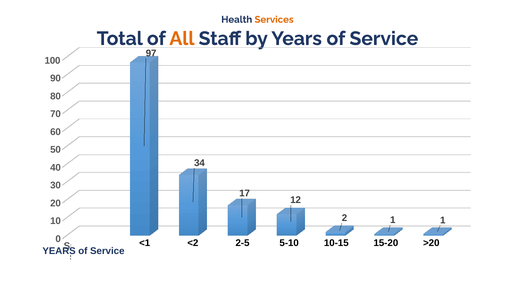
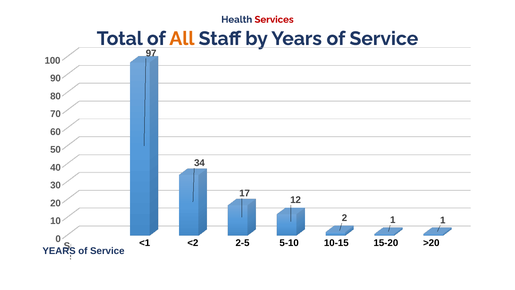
Services colour: orange -> red
